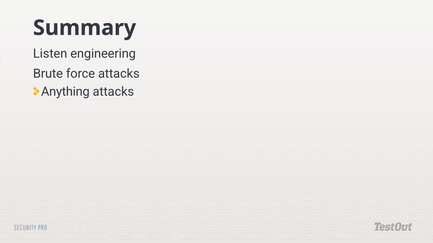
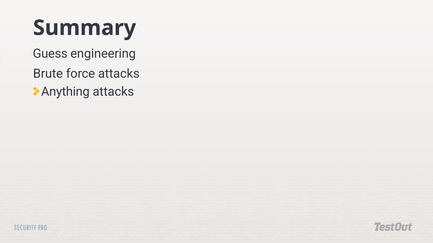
Listen: Listen -> Guess
